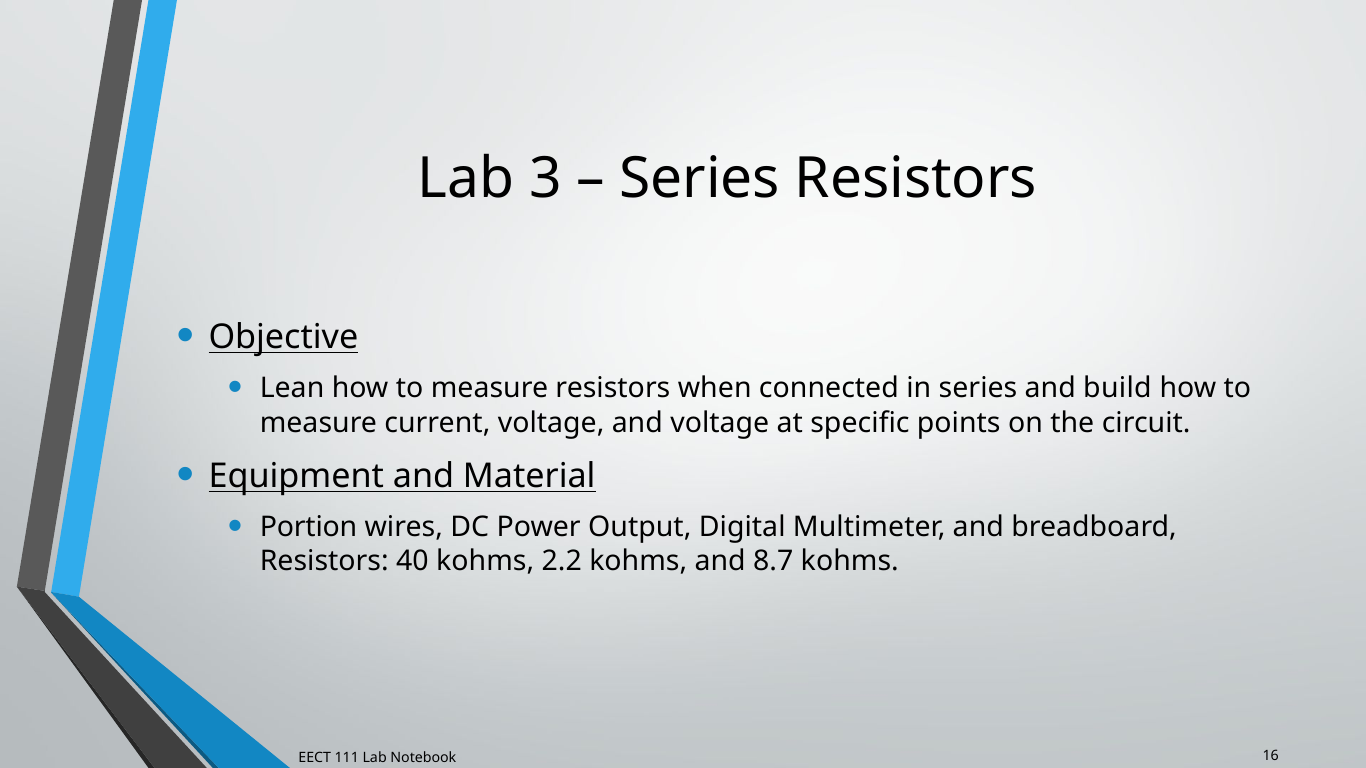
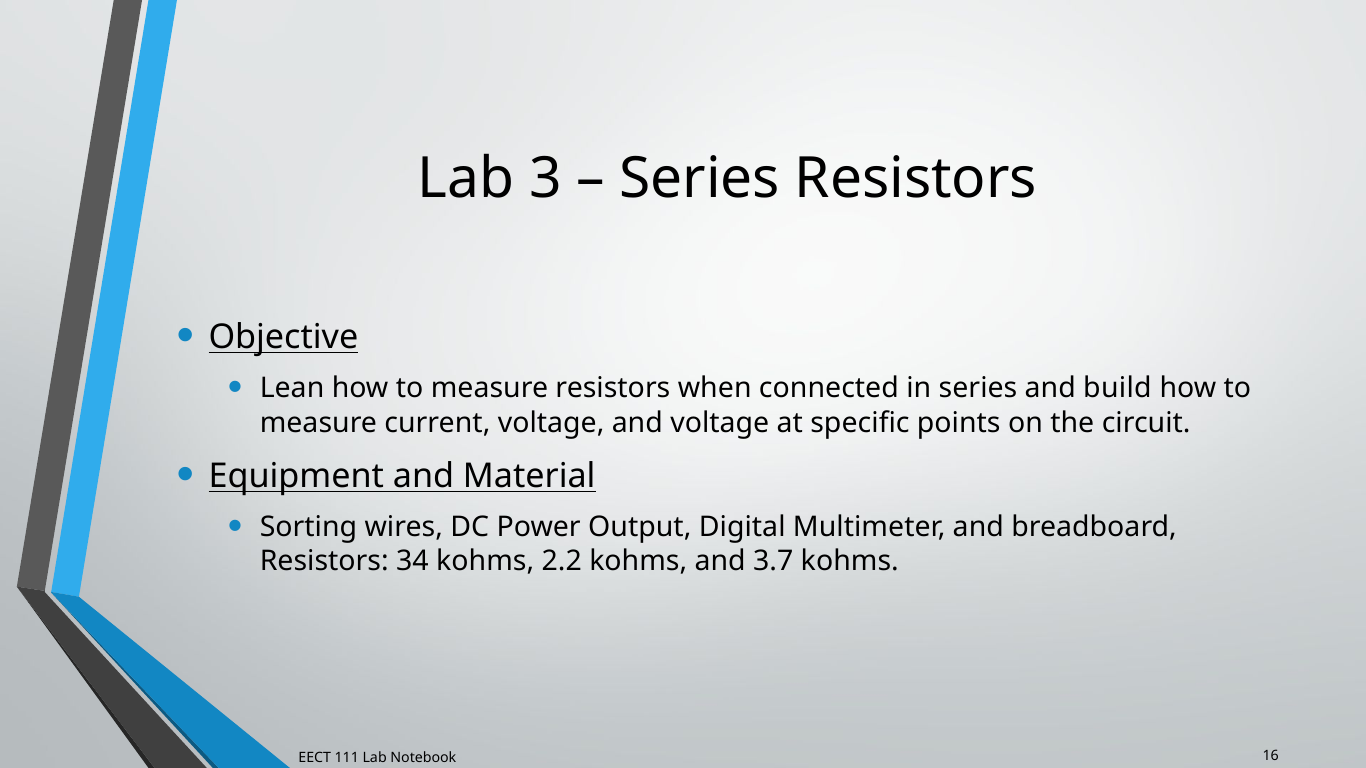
Portion: Portion -> Sorting
40: 40 -> 34
8.7: 8.7 -> 3.7
